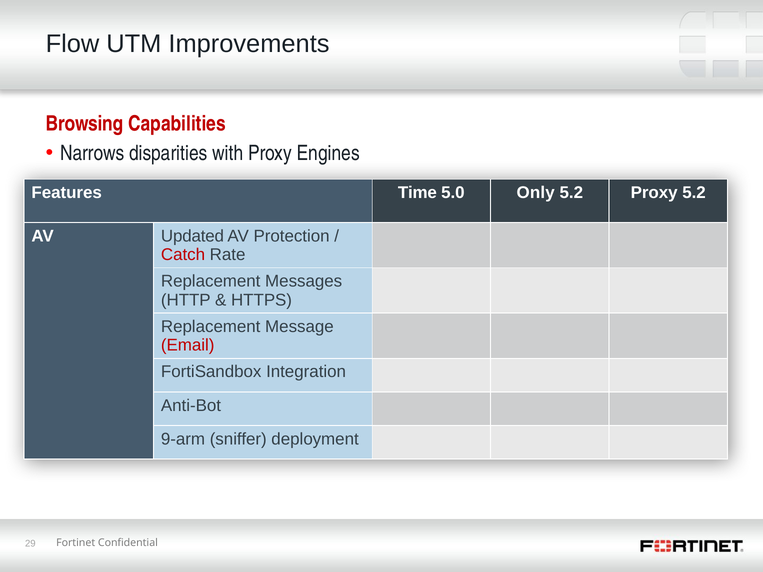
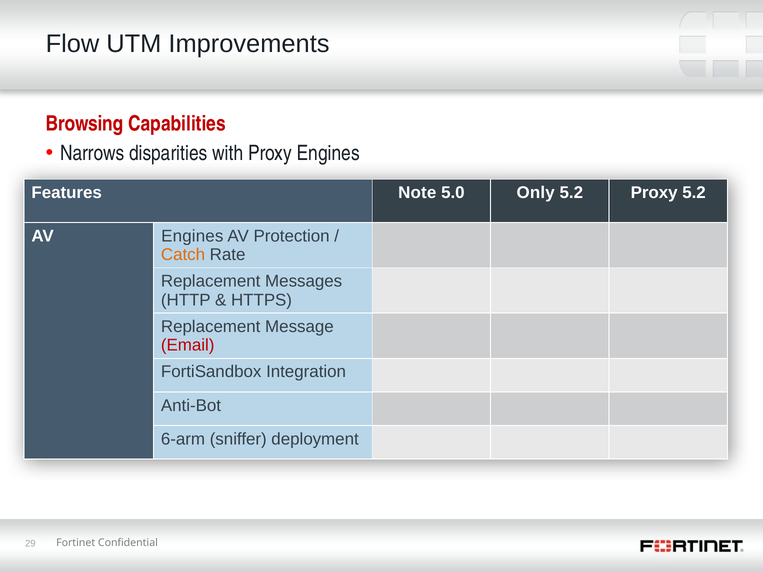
Time: Time -> Note
AV Updated: Updated -> Engines
Catch colour: red -> orange
9-arm: 9-arm -> 6-arm
